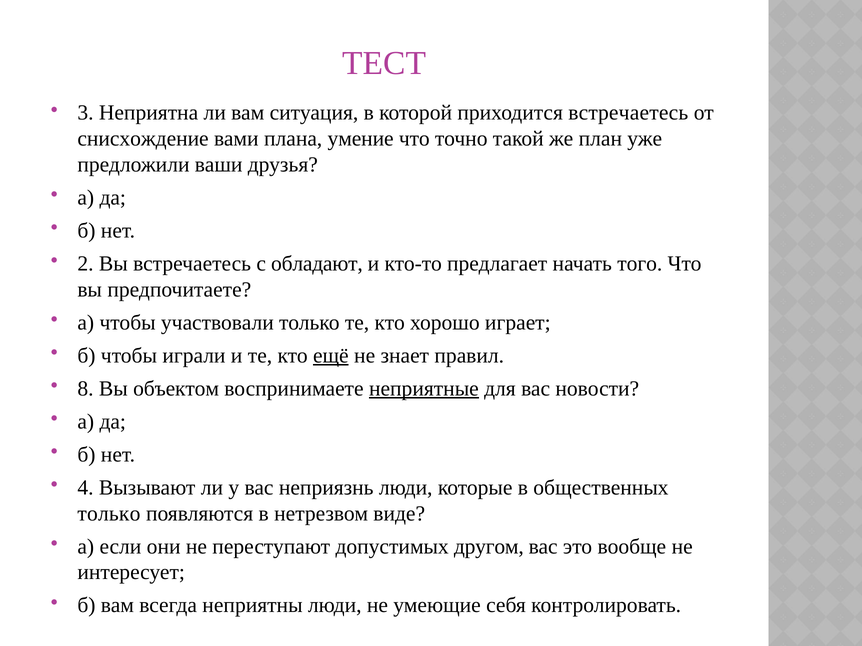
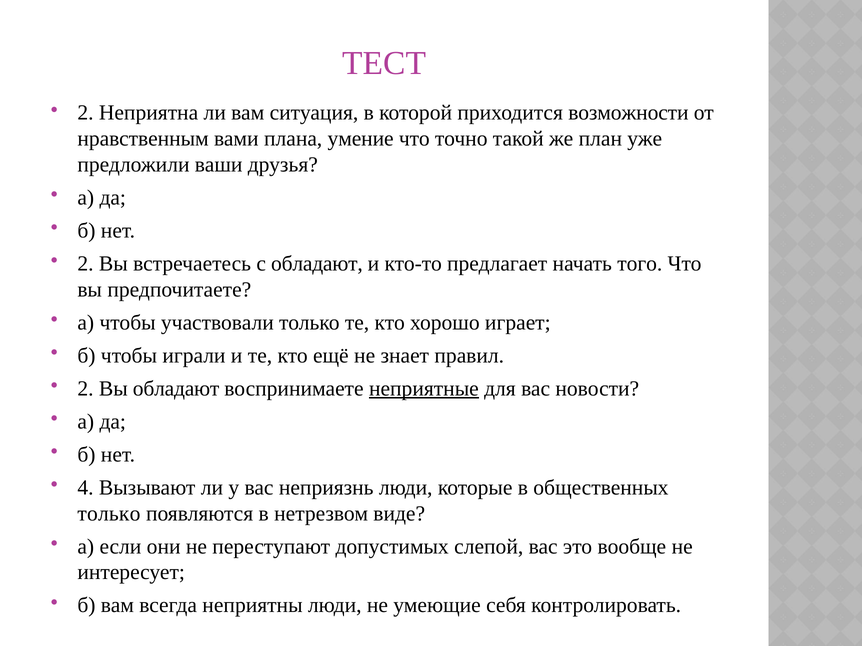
3 at (86, 113): 3 -> 2
приходится встречаетесь: встречаетесь -> возможности
снисхождение: снисхождение -> нравственным
ещё underline: present -> none
8 at (86, 389): 8 -> 2
Вы объектом: объектом -> обладают
другом: другом -> слепой
